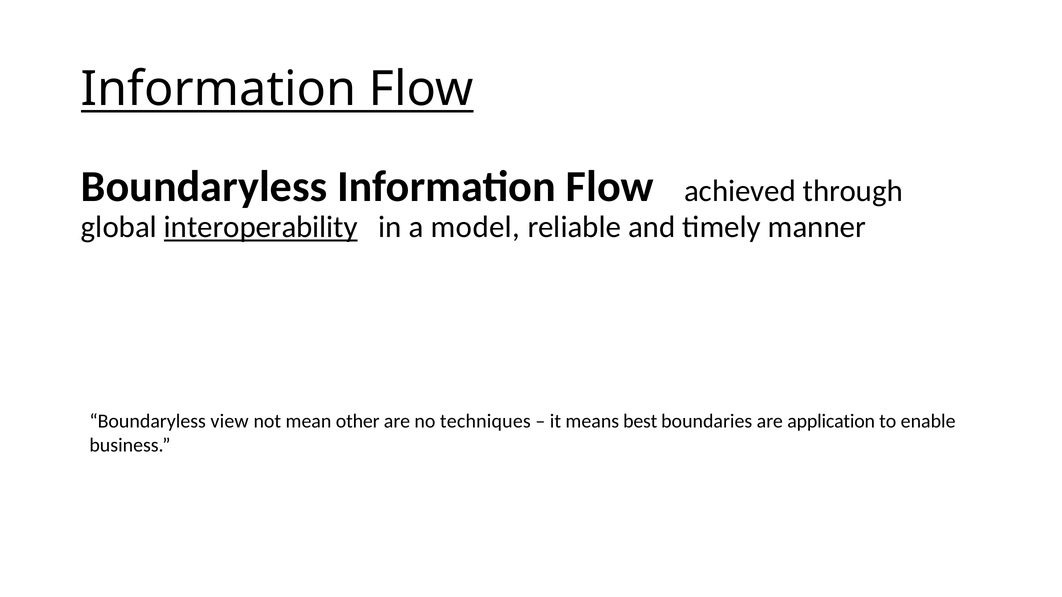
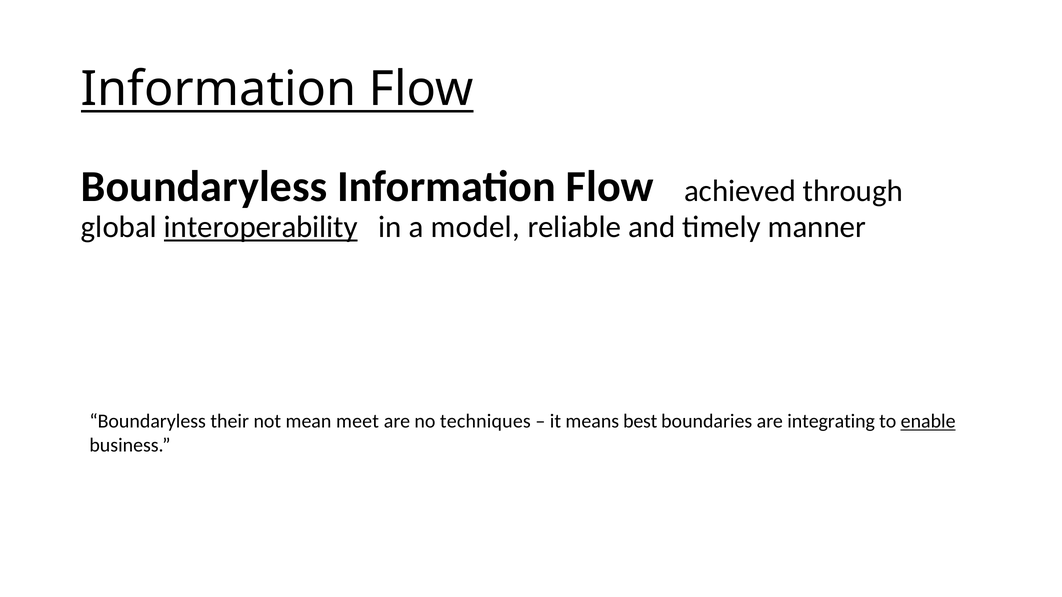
view: view -> their
other: other -> meet
application: application -> integrating
enable underline: none -> present
